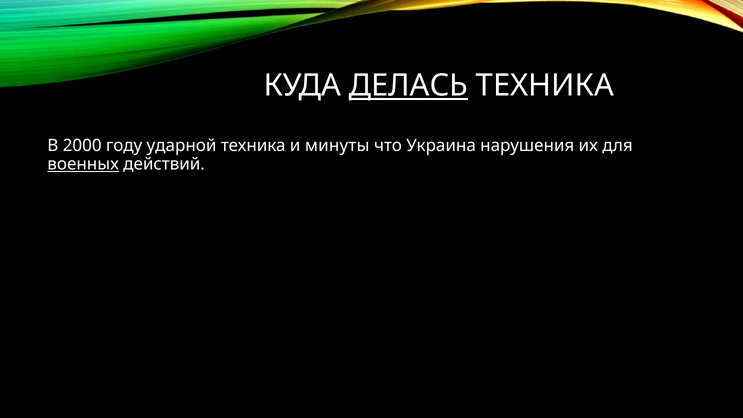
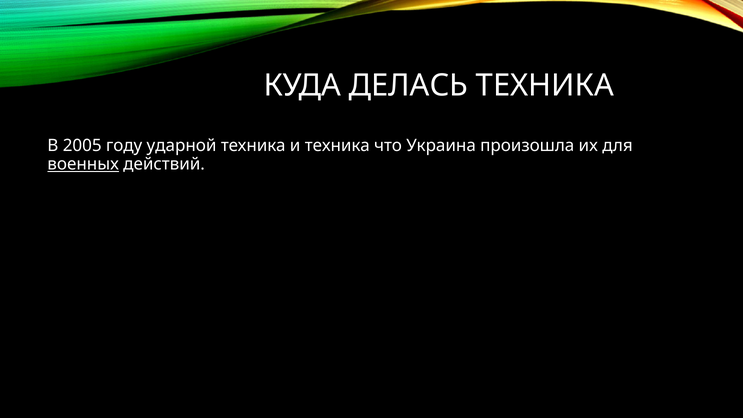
ДЕЛАСЬ underline: present -> none
2000: 2000 -> 2005
и минуты: минуты -> техника
нарушения: нарушения -> произошла
